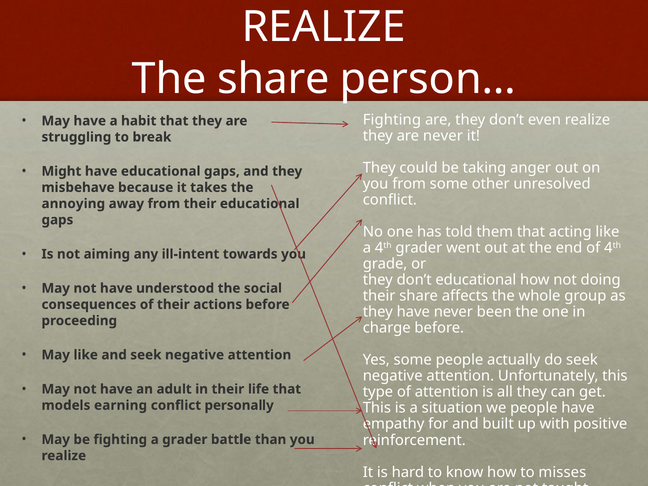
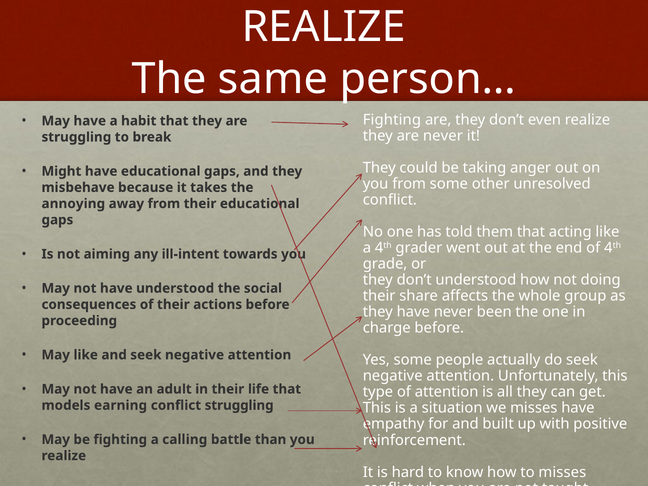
share at (273, 79): share -> same
don’t educational: educational -> understood
conflict personally: personally -> struggling
we people: people -> misses
a grader: grader -> calling
